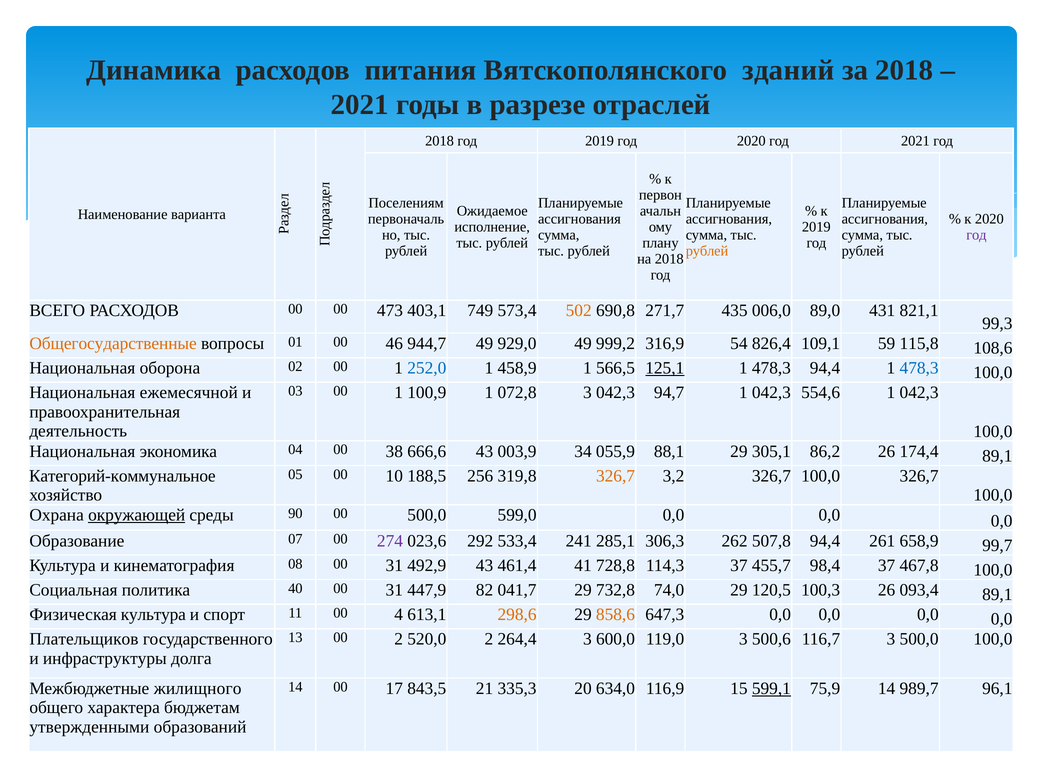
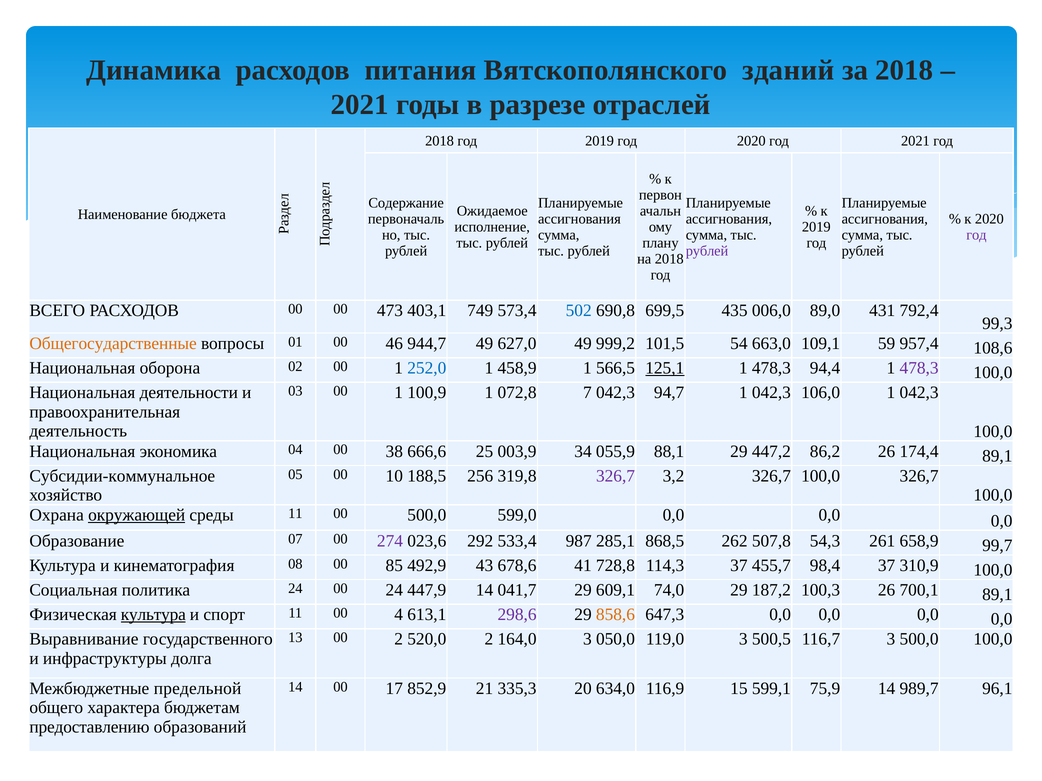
Поселениям: Поселениям -> Содержание
варианта: варианта -> бюджета
рублей at (707, 251) colour: orange -> purple
502 colour: orange -> blue
271,7: 271,7 -> 699,5
821,1: 821,1 -> 792,4
929,0: 929,0 -> 627,0
316,9: 316,9 -> 101,5
826,4: 826,4 -> 663,0
115,8: 115,8 -> 957,4
478,3 at (919, 368) colour: blue -> purple
072,8 3: 3 -> 7
554,6: 554,6 -> 106,0
ежемесячной: ежемесячной -> деятельности
666,6 43: 43 -> 25
305,1: 305,1 -> 447,2
326,7 at (616, 476) colour: orange -> purple
Категорий-коммунальное: Категорий-коммунальное -> Субсидии-коммунальное
среды 90: 90 -> 11
241: 241 -> 987
306,3: 306,3 -> 868,5
507,8 94,4: 94,4 -> 54,3
08 00 31: 31 -> 85
461,4: 461,4 -> 678,6
467,8: 467,8 -> 310,9
политика 40: 40 -> 24
31 at (394, 590): 31 -> 24
447,9 82: 82 -> 14
732,8: 732,8 -> 609,1
120,5: 120,5 -> 187,2
093,4: 093,4 -> 700,1
культура at (153, 615) underline: none -> present
298,6 colour: orange -> purple
264,4: 264,4 -> 164,0
600,0: 600,0 -> 050,0
500,6: 500,6 -> 500,5
Плательщиков: Плательщиков -> Выравнивание
843,5: 843,5 -> 852,9
599,1 underline: present -> none
жилищного: жилищного -> предельной
утвержденными: утвержденными -> предоставлению
